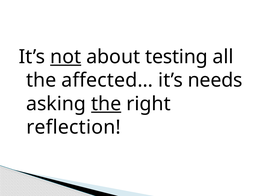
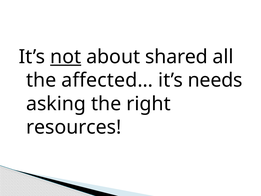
testing: testing -> shared
the at (106, 104) underline: present -> none
reflection: reflection -> resources
